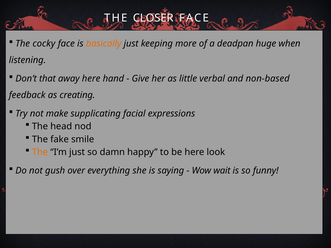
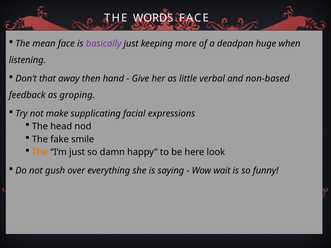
CLOSER: CLOSER -> WORDS
cocky: cocky -> mean
basically colour: orange -> purple
away here: here -> then
creating: creating -> groping
